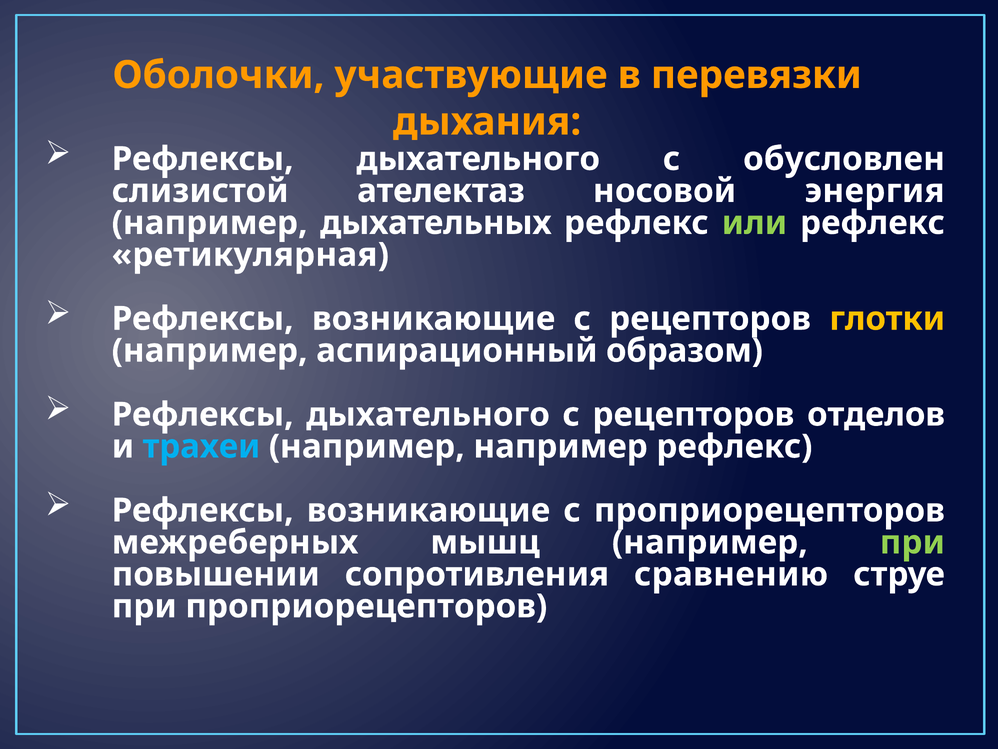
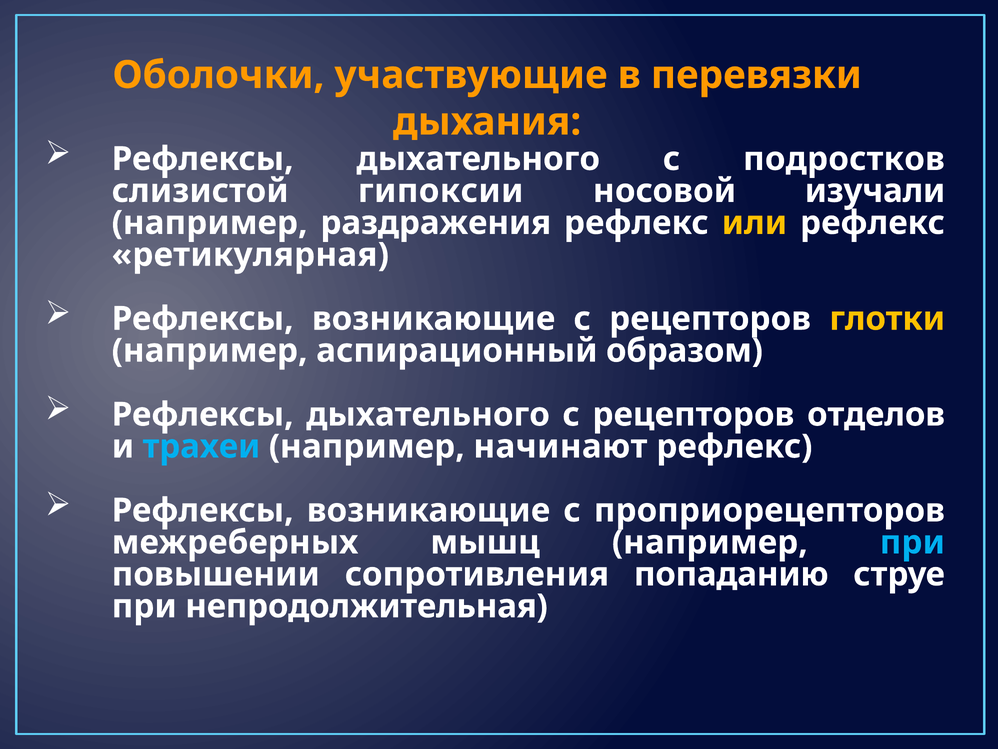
обусловлен: обусловлен -> подростков
ателектаз: ателектаз -> гипоксии
энергия: энергия -> изучали
дыхательных: дыхательных -> раздражения
или colour: light green -> yellow
например например: например -> начинают
при at (912, 542) colour: light green -> light blue
сравнению: сравнению -> попаданию
при проприорецепторов: проприорецепторов -> непродолжительная
